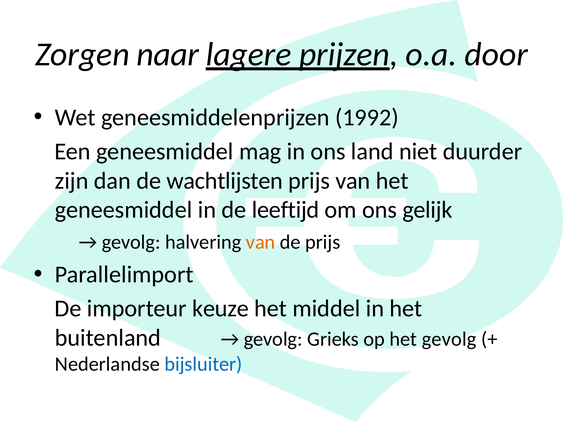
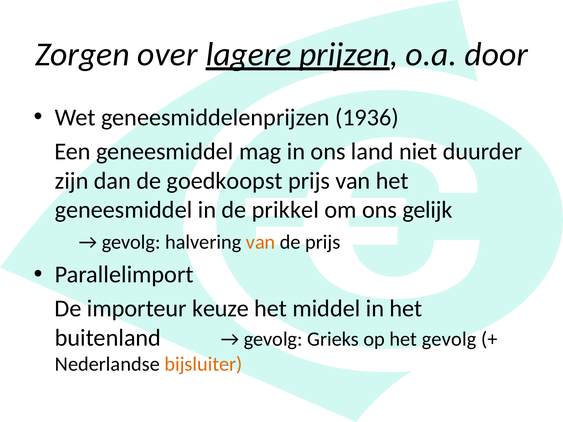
naar: naar -> over
1992: 1992 -> 1936
wachtlijsten: wachtlijsten -> goedkoopst
leeftijd: leeftijd -> prikkel
bijsluiter colour: blue -> orange
